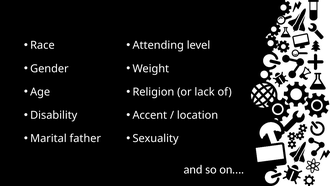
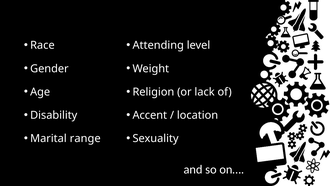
father: father -> range
